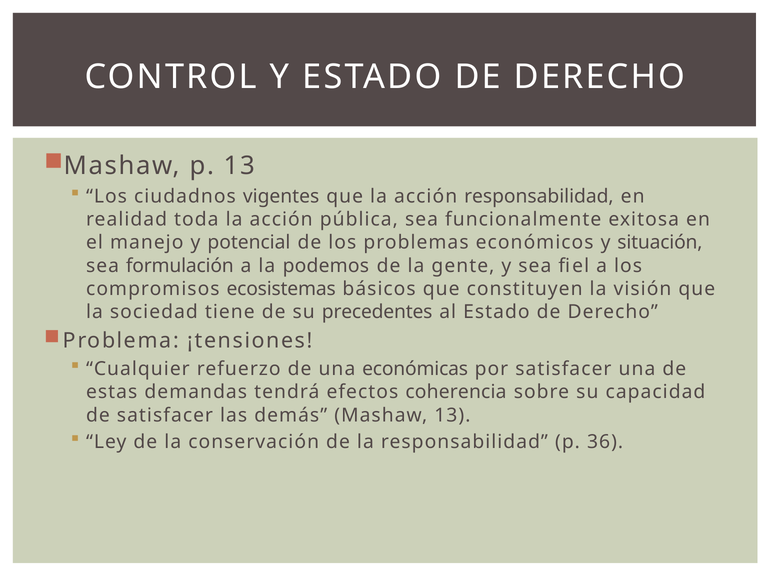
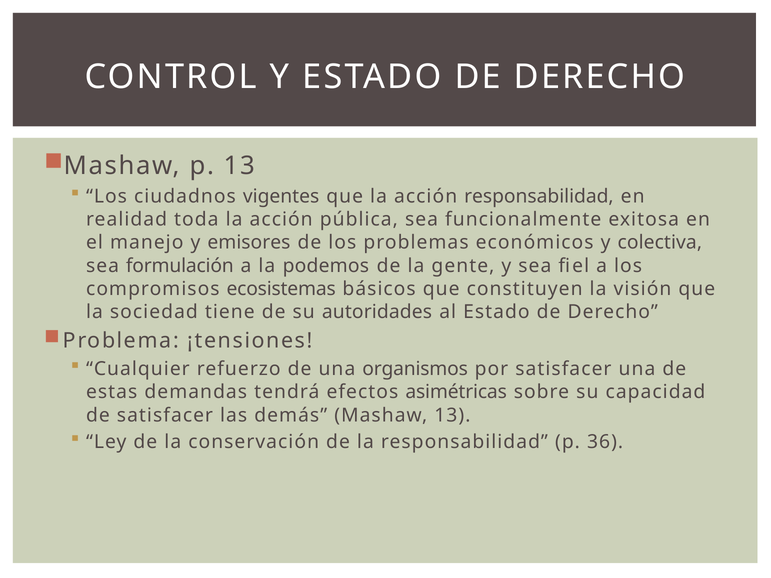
potencial: potencial -> emisores
situación: situación -> colectiva
precedentes: precedentes -> autoridades
económicas: económicas -> organismos
coherencia: coherencia -> asimétricas
